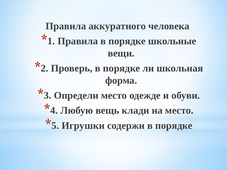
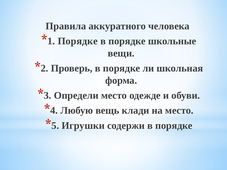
Правила at (78, 41): Правила -> Порядке
